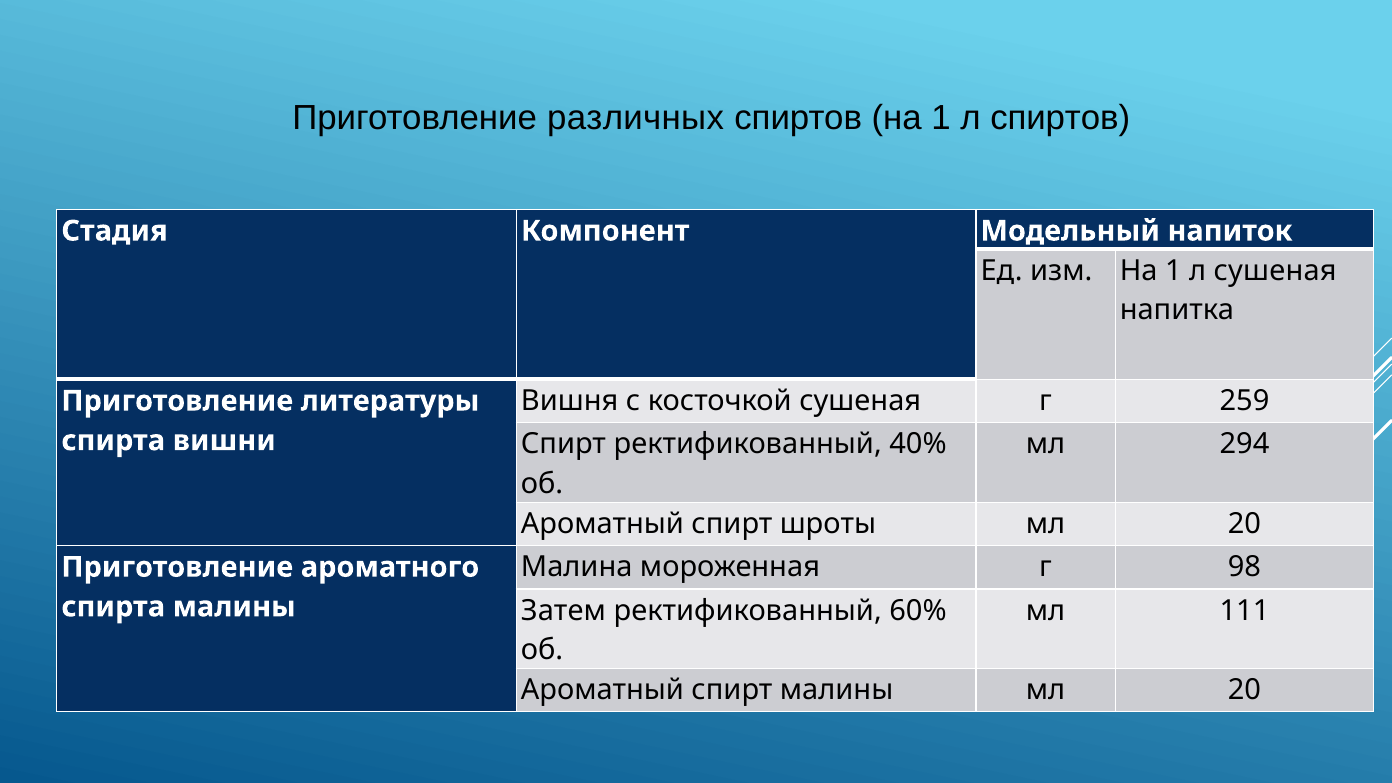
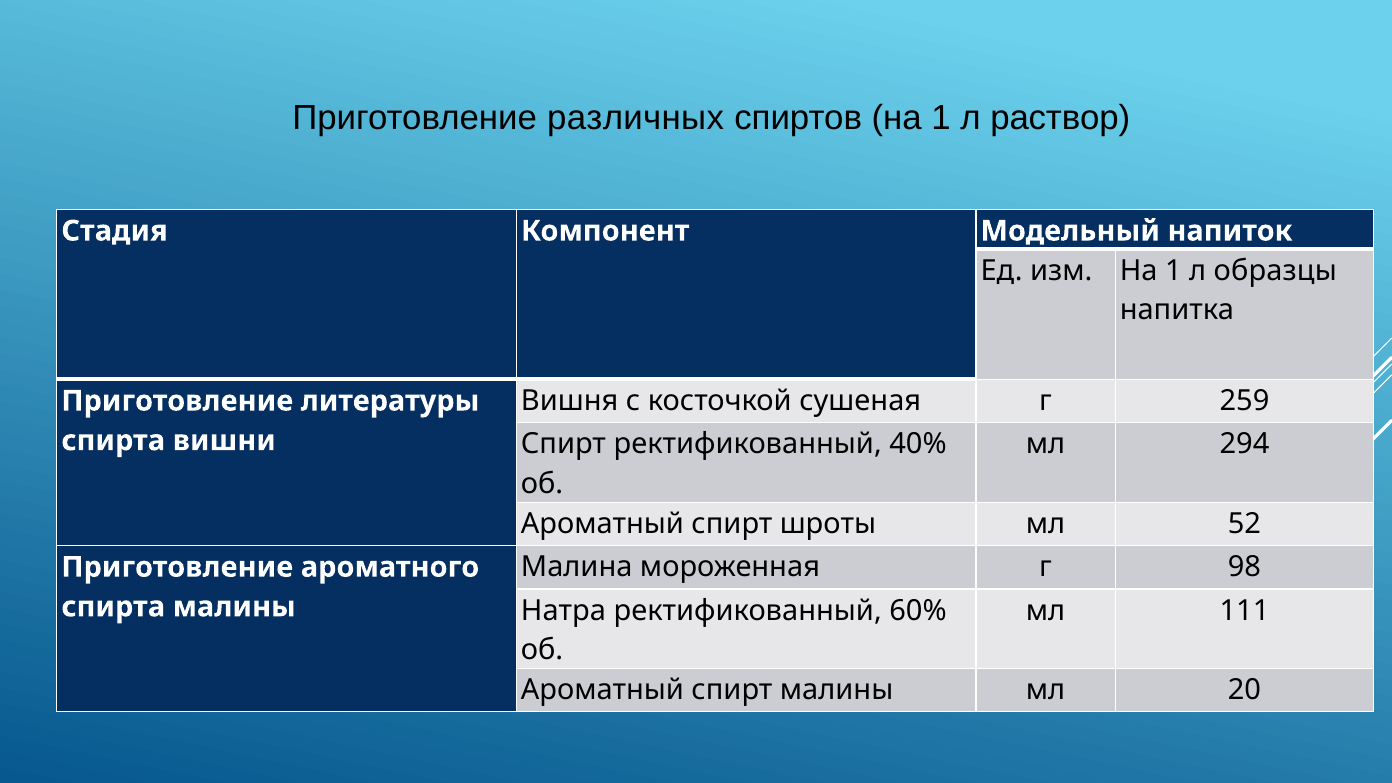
л спиртов: спиртов -> раствор
л сушеная: сушеная -> образцы
20 at (1244, 524): 20 -> 52
Затем: Затем -> Натра
